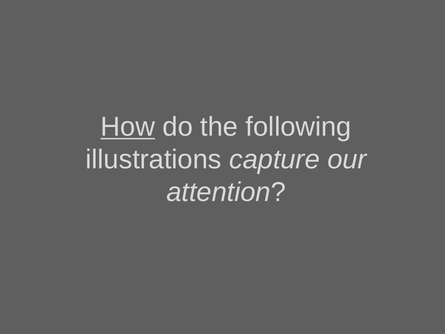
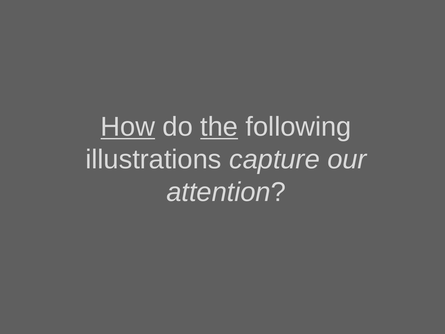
the underline: none -> present
